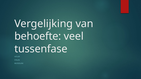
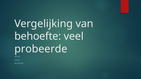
tussenfase: tussenfase -> probeerde
